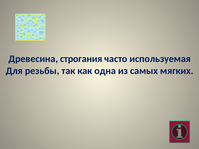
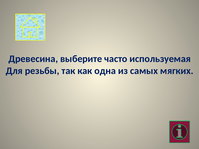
строгания: строгания -> выберите
